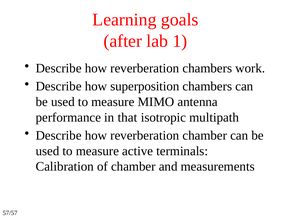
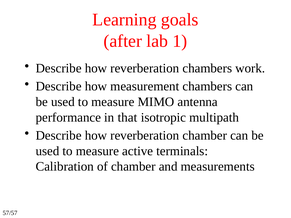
superposition: superposition -> measurement
